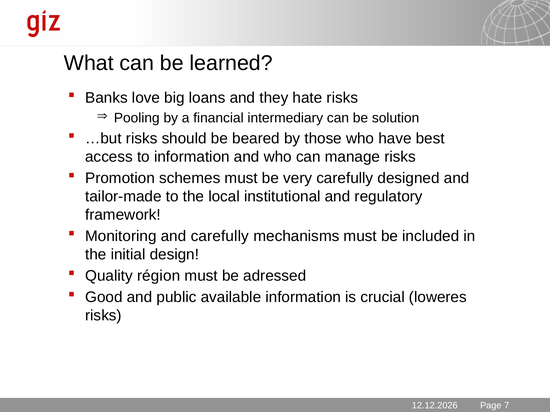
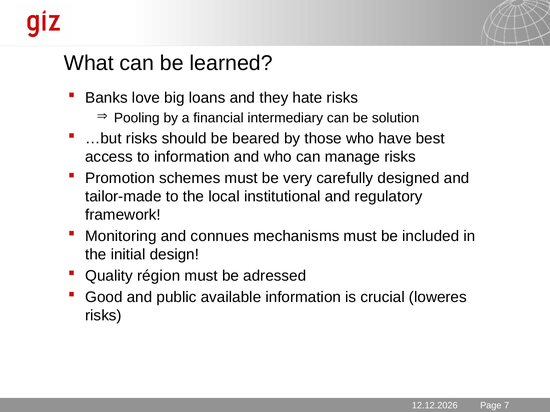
and carefully: carefully -> connues
